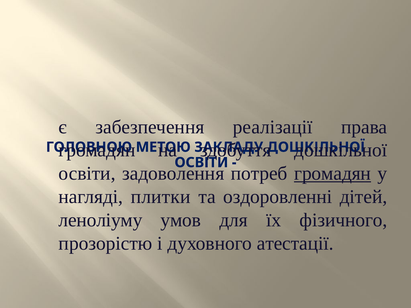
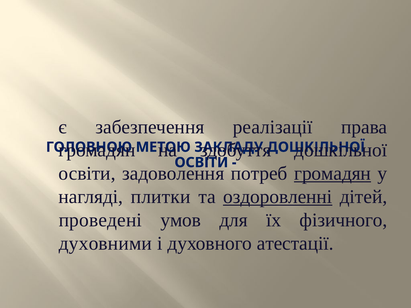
оздоровленні underline: none -> present
леноліуму: леноліуму -> проведені
прозорістю: прозорістю -> духовними
